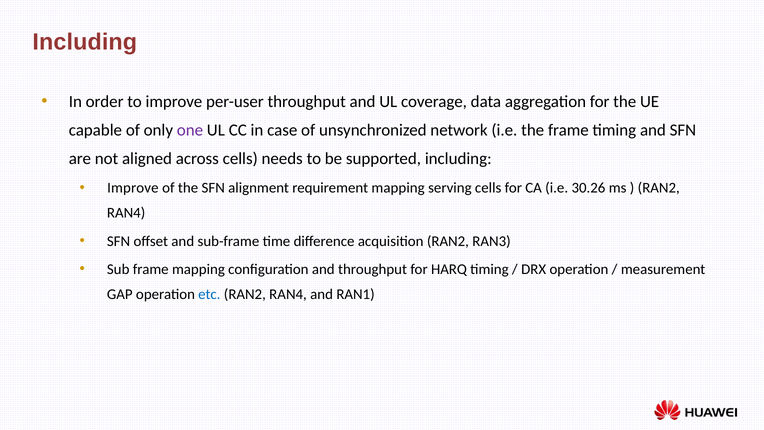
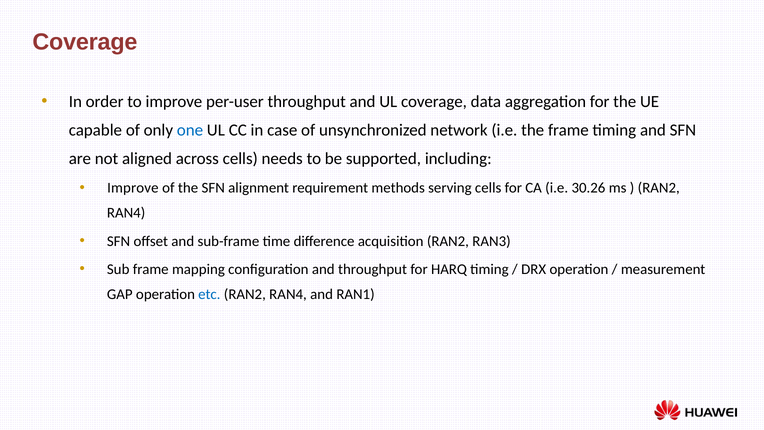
Including at (85, 42): Including -> Coverage
one colour: purple -> blue
requirement mapping: mapping -> methods
